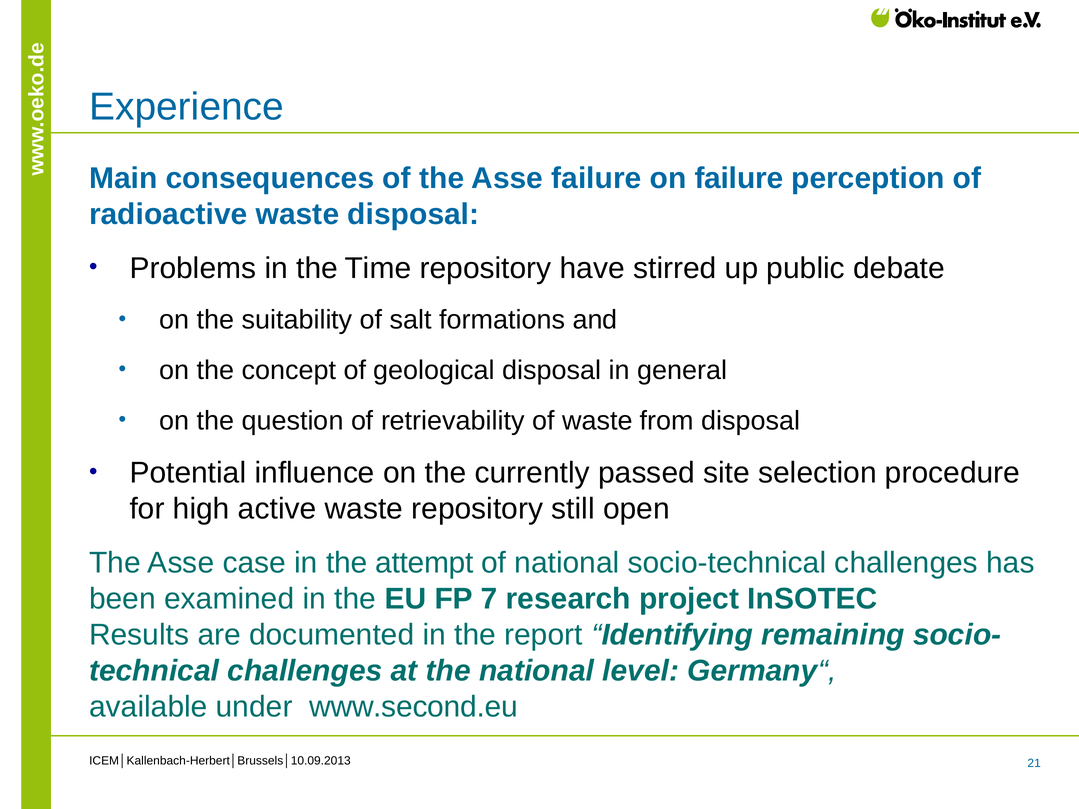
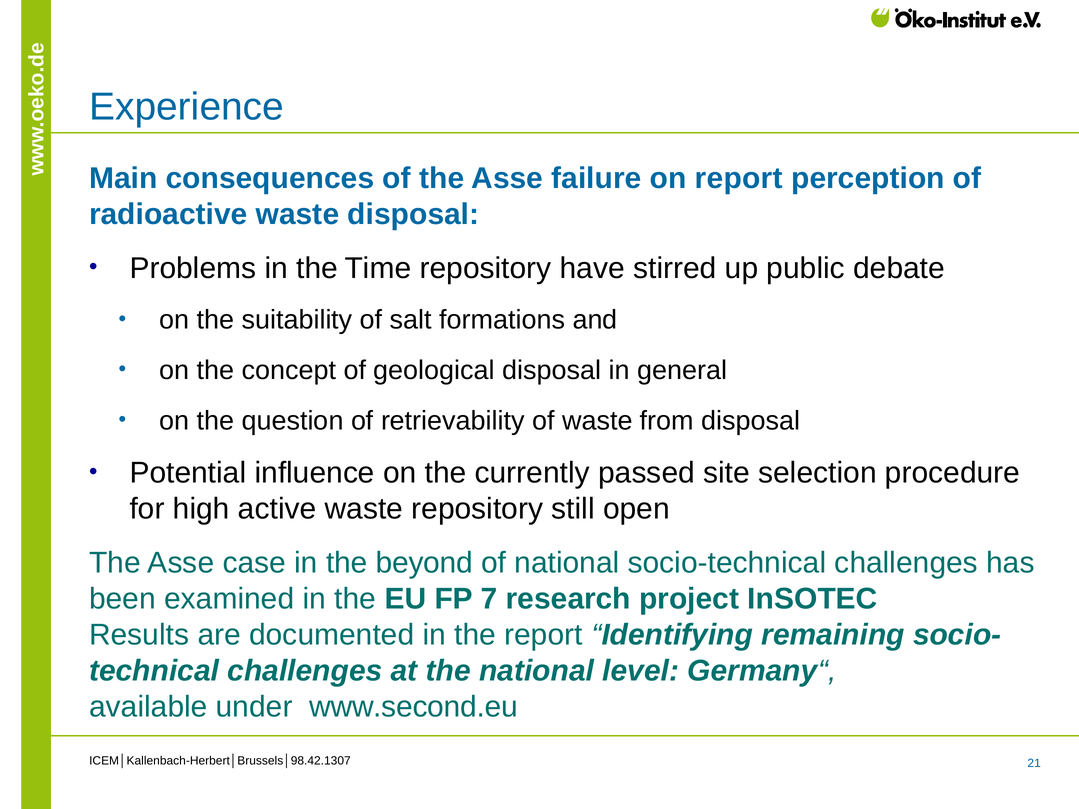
on failure: failure -> report
attempt: attempt -> beyond
ICEM│Kallenbach-Herbert│Brussels│10.09.2013: ICEM│Kallenbach-Herbert│Brussels│10.09.2013 -> ICEM│Kallenbach-Herbert│Brussels│98.42.1307
